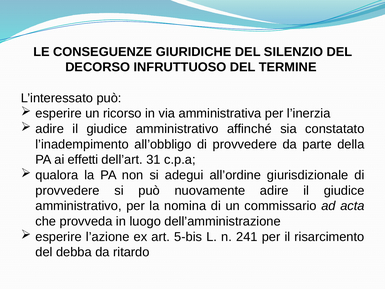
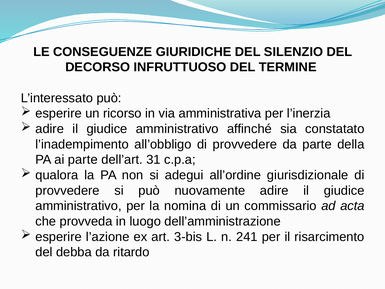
ai effetti: effetti -> parte
5-bis: 5-bis -> 3-bis
